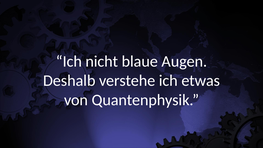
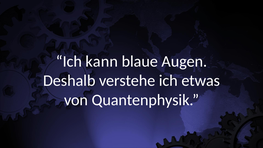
nicht: nicht -> kann
